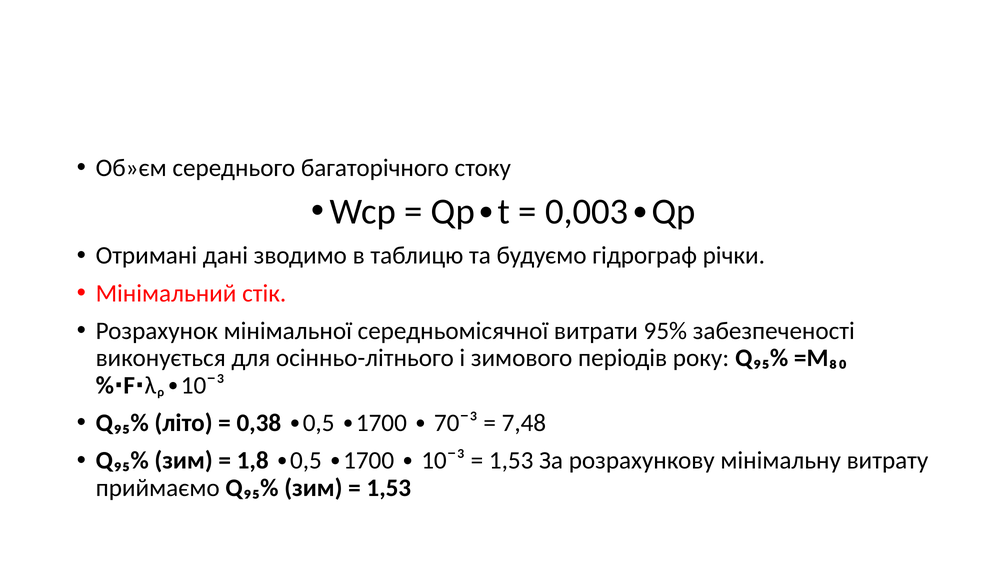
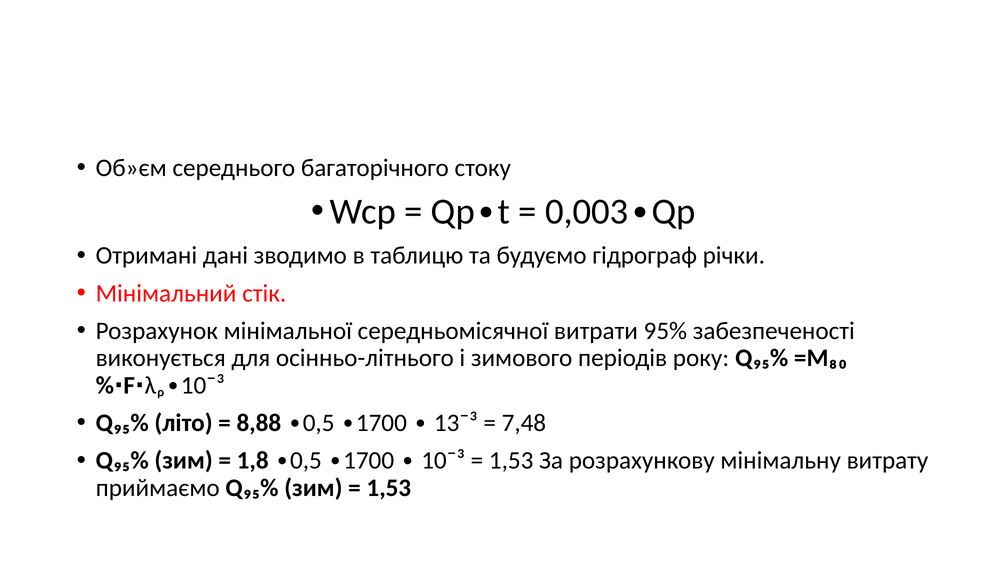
0,38: 0,38 -> 8,88
70¯³: 70¯³ -> 13¯³
